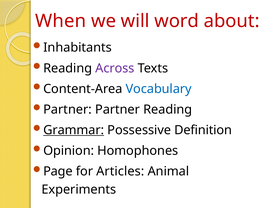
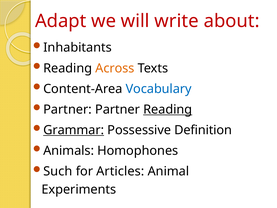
When: When -> Adapt
word: word -> write
Across colour: purple -> orange
Reading at (168, 109) underline: none -> present
Opinion: Opinion -> Animals
Page: Page -> Such
